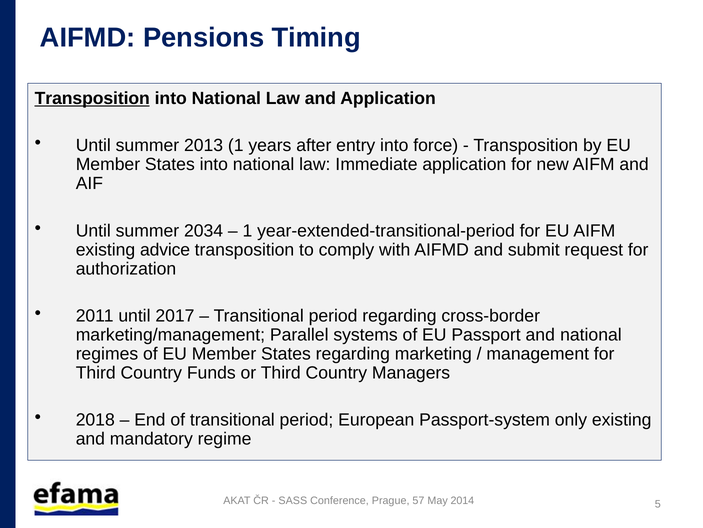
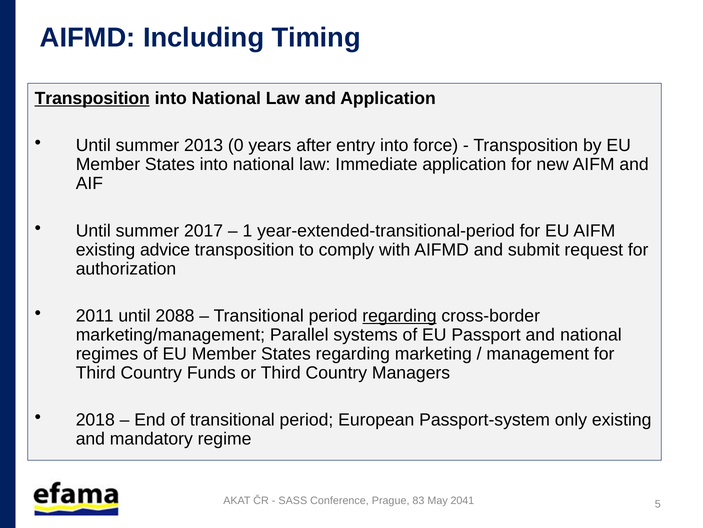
Pensions: Pensions -> Including
2013 1: 1 -> 0
2034: 2034 -> 2017
2017: 2017 -> 2088
regarding at (399, 315) underline: none -> present
57: 57 -> 83
2014: 2014 -> 2041
